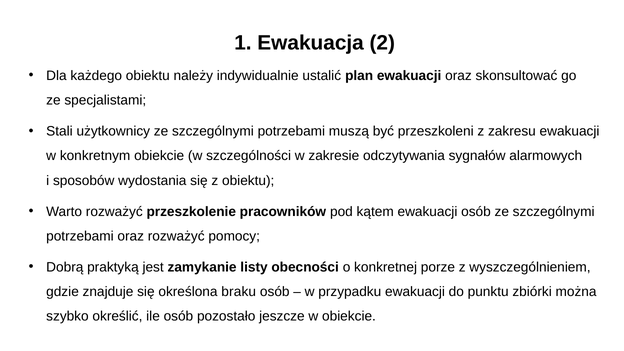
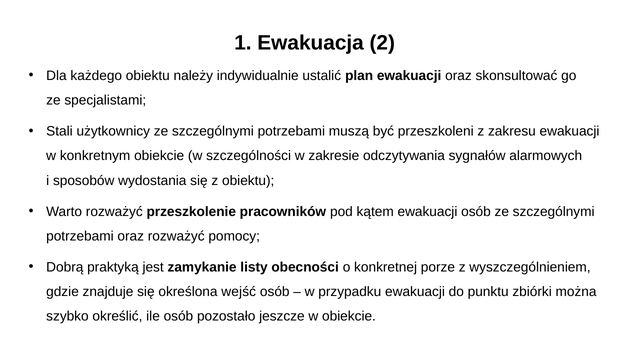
braku: braku -> wejść
